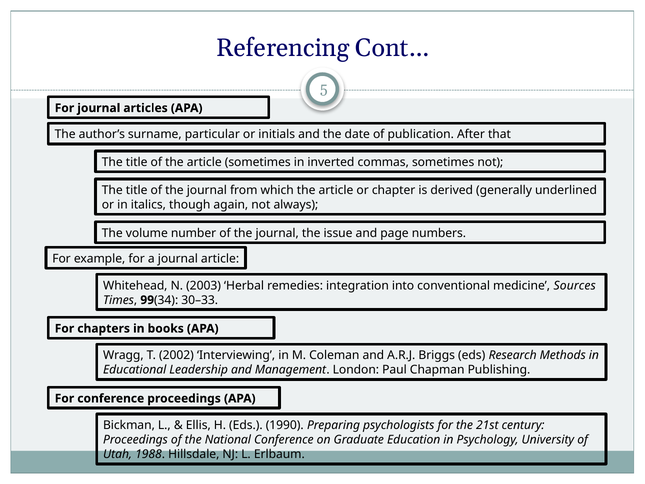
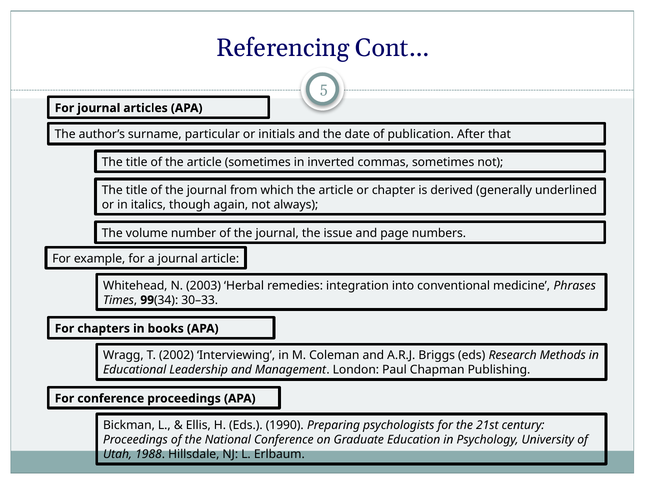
Sources: Sources -> Phrases
